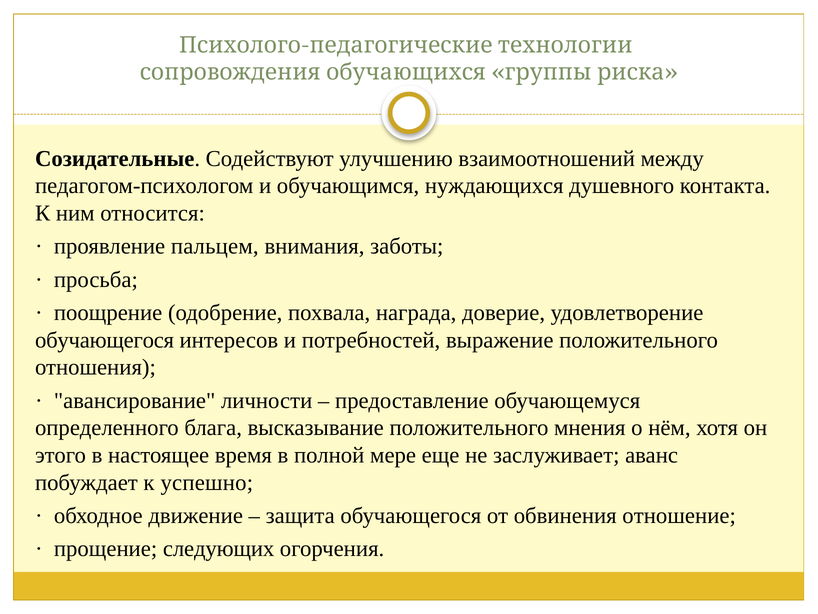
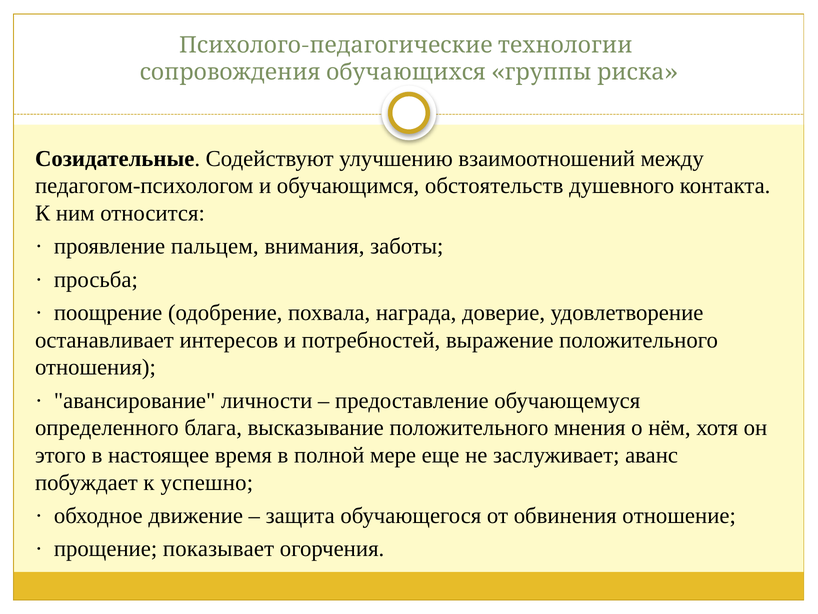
нуждающихся: нуждающихся -> обстоятельств
обучающегося at (105, 340): обучающегося -> останавливает
следующих: следующих -> показывает
